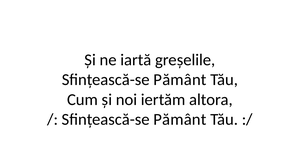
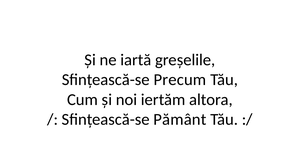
Pământ at (180, 80): Pământ -> Precum
